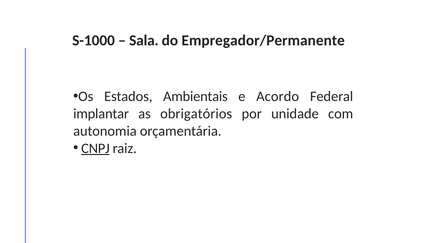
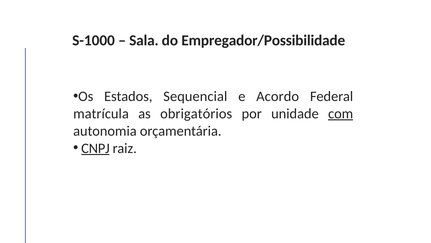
Empregador/Permanente: Empregador/Permanente -> Empregador/Possibilidade
Ambientais: Ambientais -> Sequencial
implantar: implantar -> matrícula
com underline: none -> present
